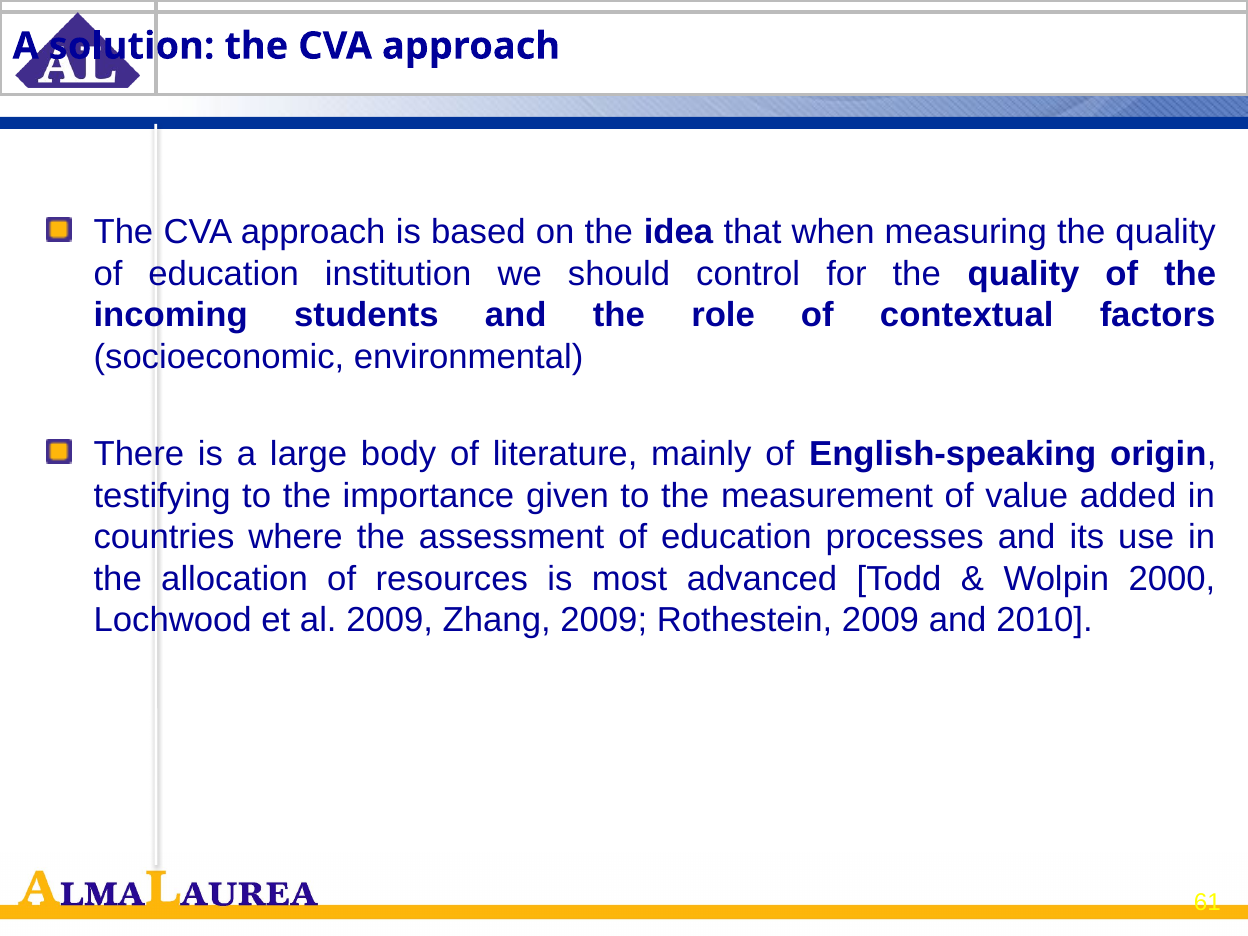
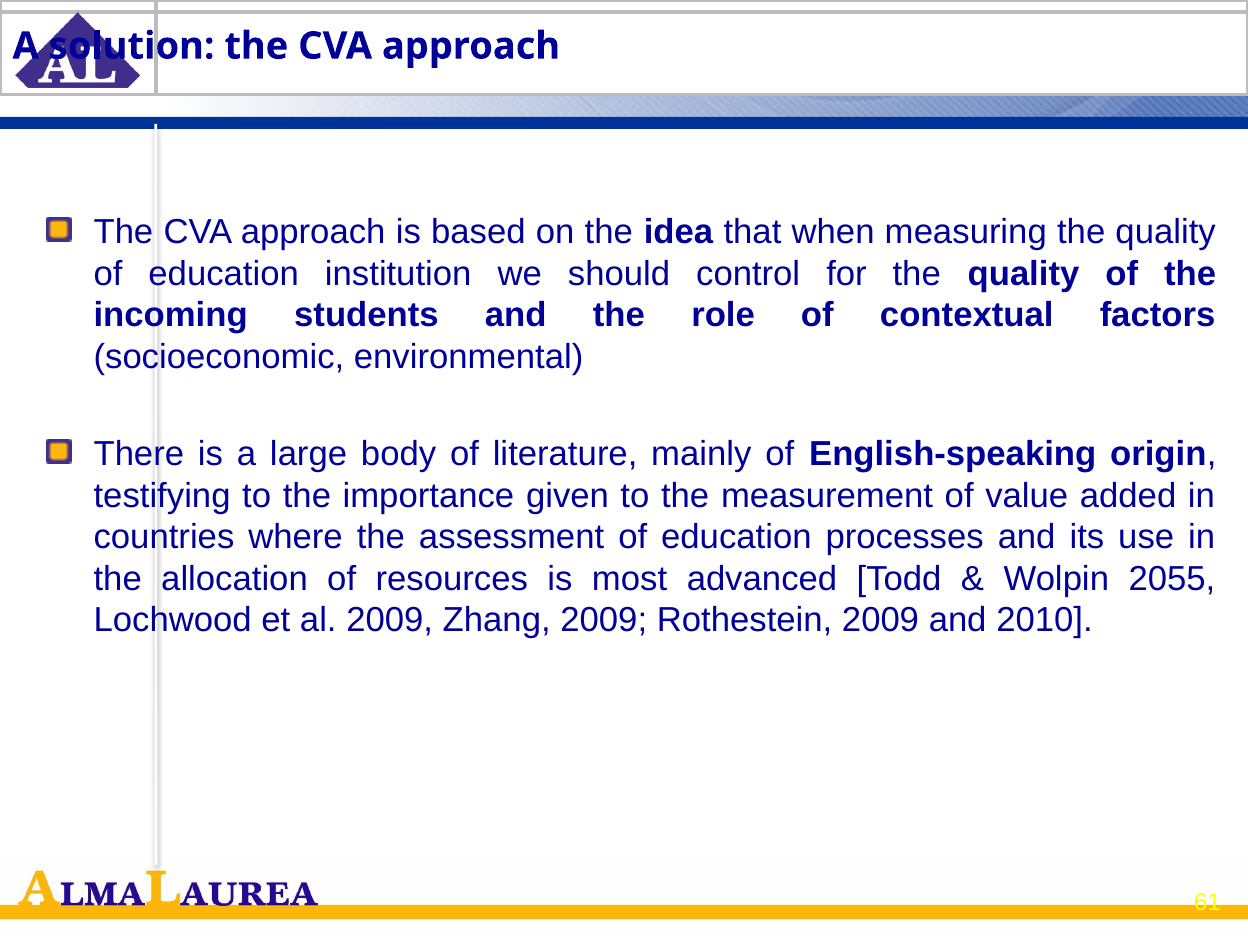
2000: 2000 -> 2055
